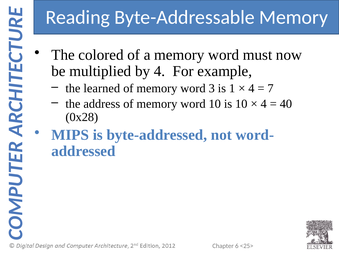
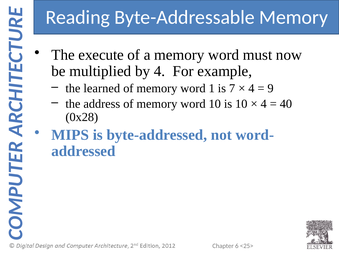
colored: colored -> execute
3: 3 -> 1
1: 1 -> 7
7: 7 -> 9
